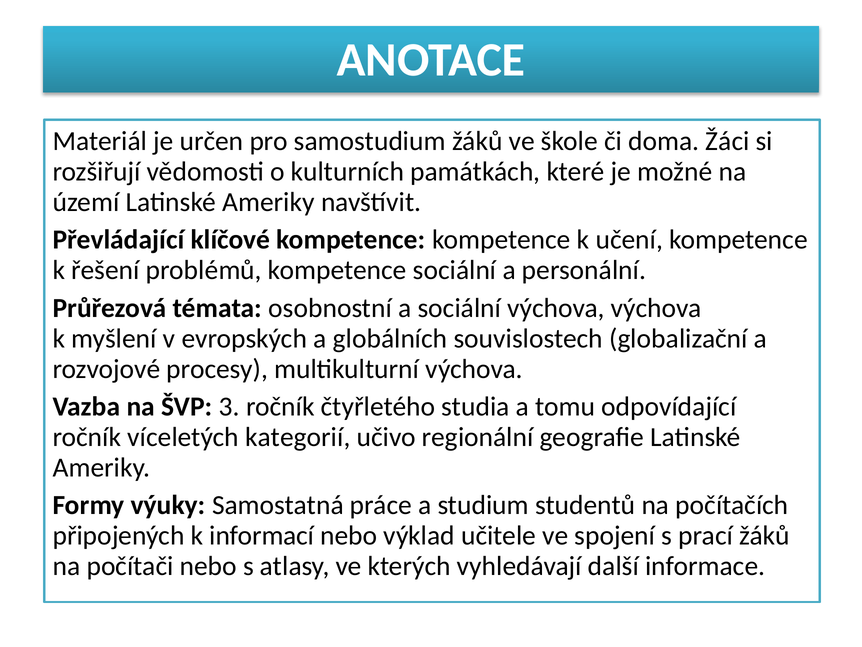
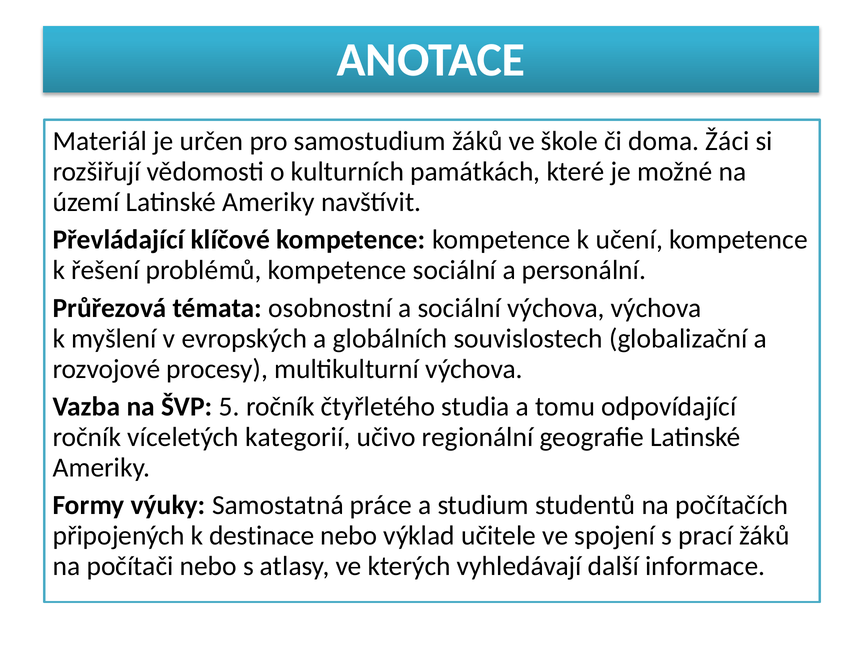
3: 3 -> 5
informací: informací -> destinace
